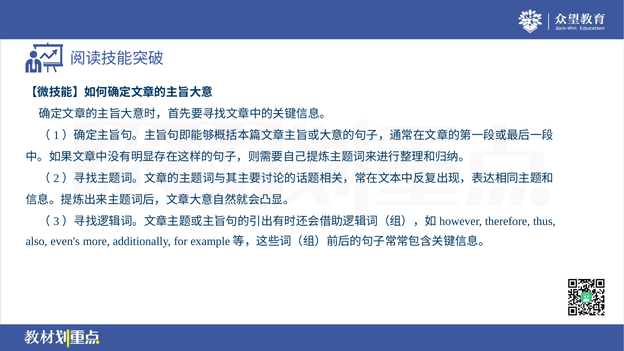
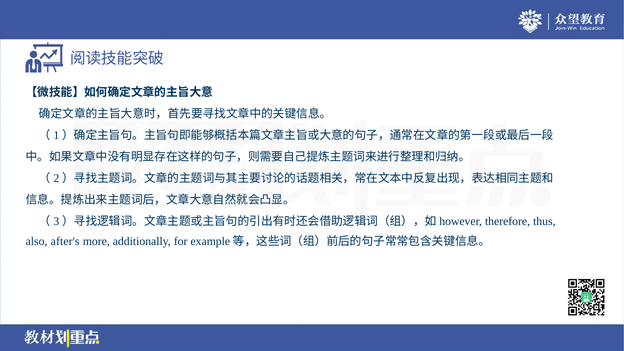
even's: even's -> after's
